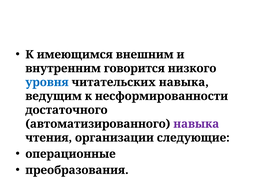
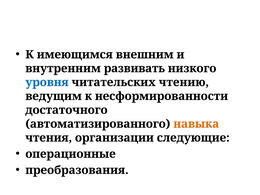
говорится: говорится -> развивать
читательских навыка: навыка -> чтению
навыка at (196, 124) colour: purple -> orange
